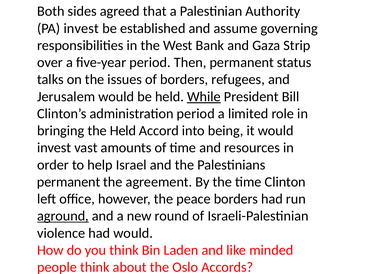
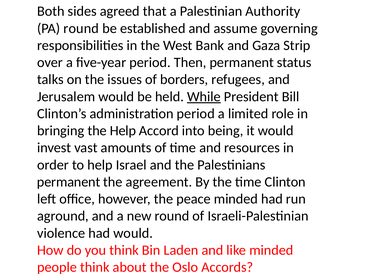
PA invest: invest -> round
the Held: Held -> Help
peace borders: borders -> minded
aground underline: present -> none
